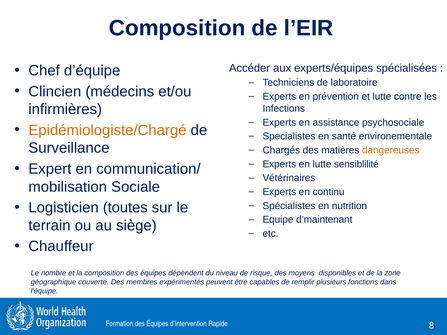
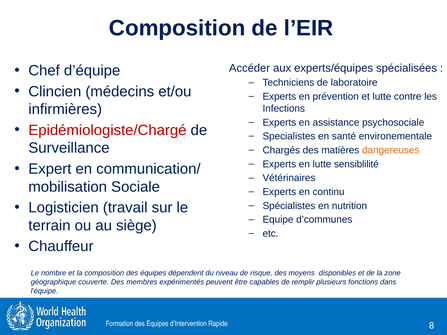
Epidémiologiste/Chargé colour: orange -> red
toutes: toutes -> travail
d’maintenant: d’maintenant -> d’communes
